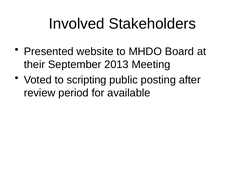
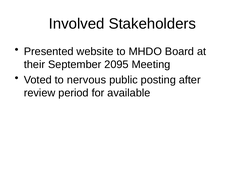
2013: 2013 -> 2095
scripting: scripting -> nervous
